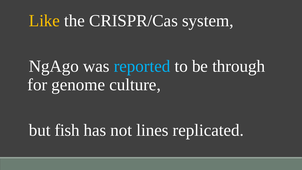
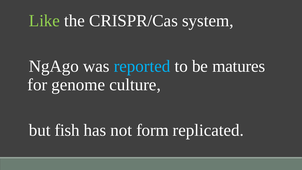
Like colour: yellow -> light green
through: through -> matures
lines: lines -> form
